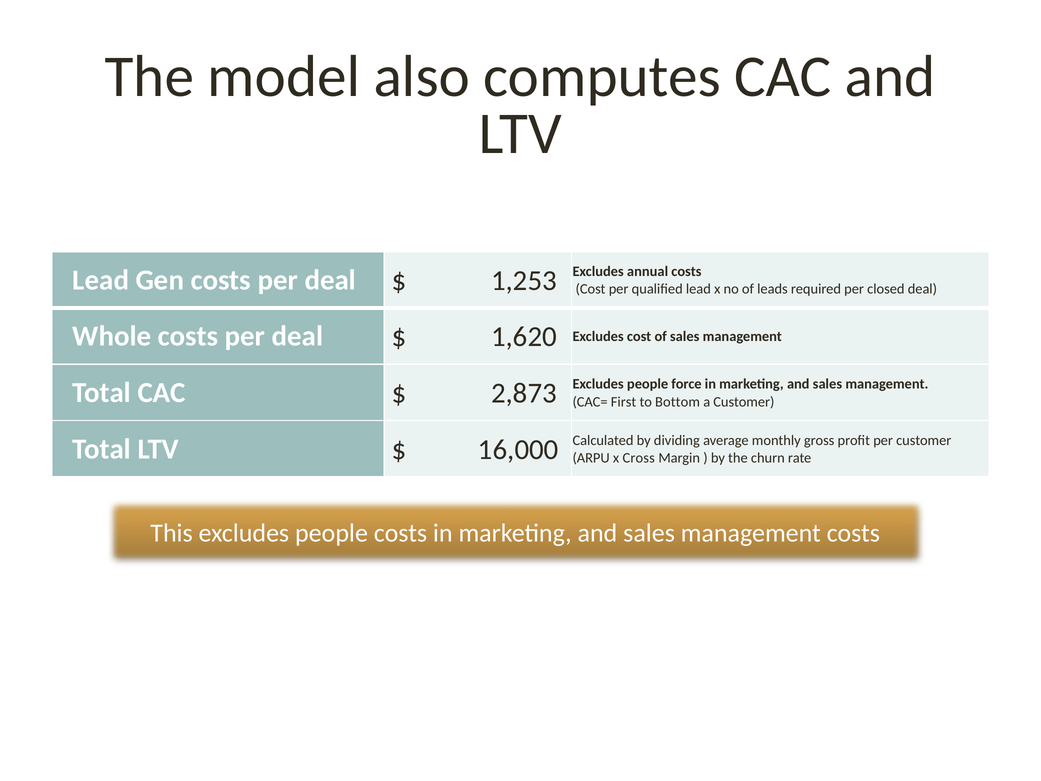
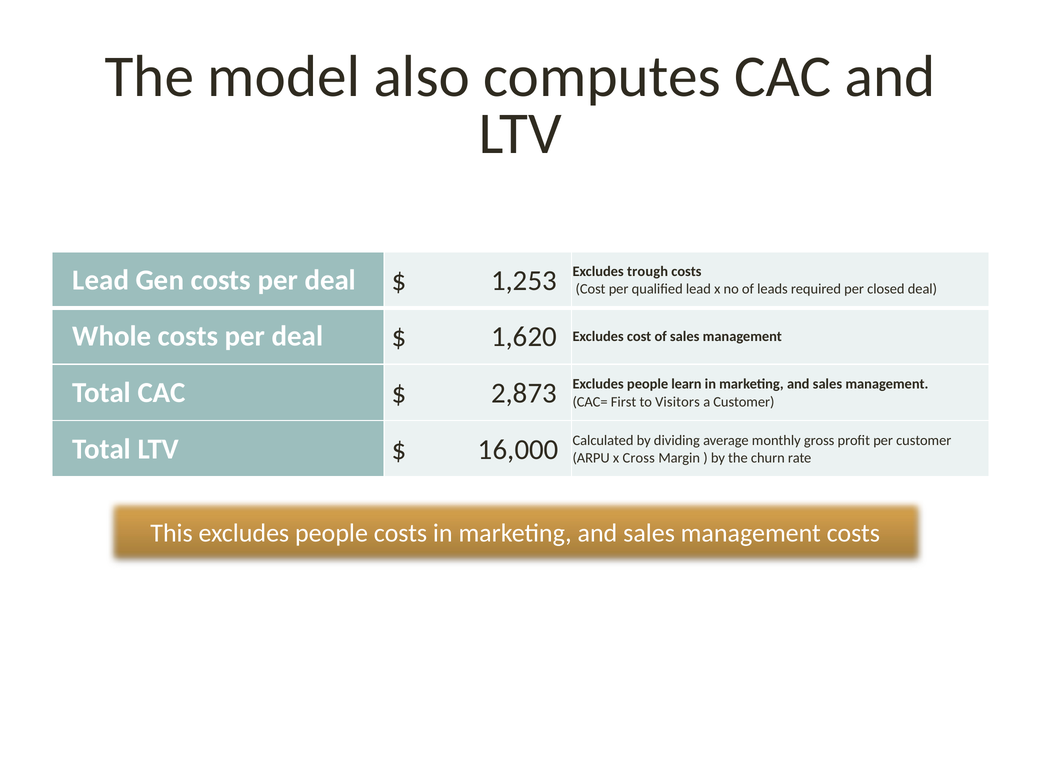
annual: annual -> trough
force: force -> learn
Bottom: Bottom -> Visitors
